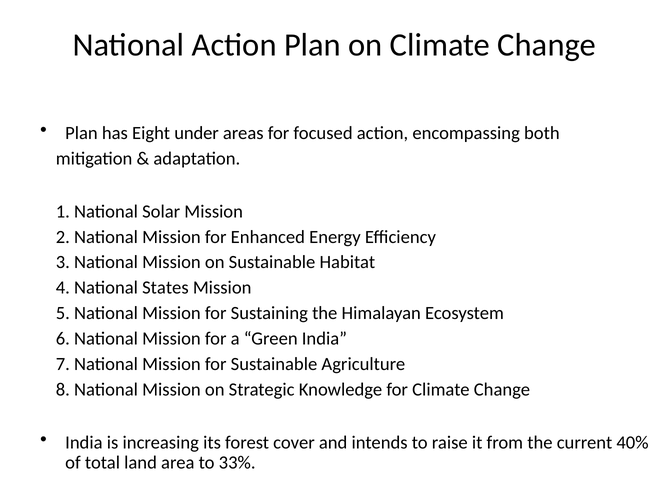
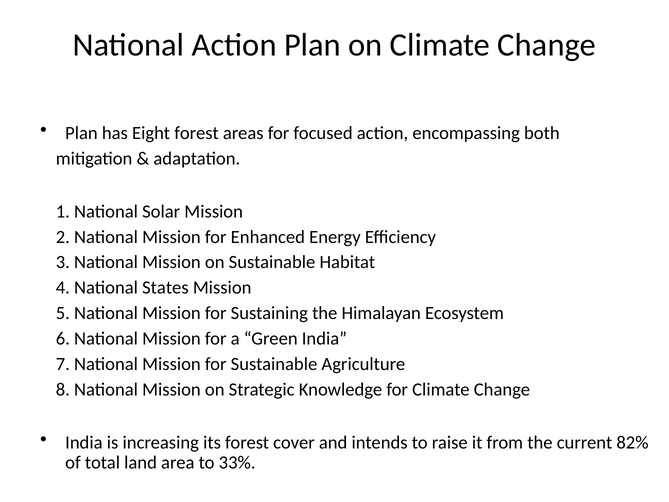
Eight under: under -> forest
40%: 40% -> 82%
